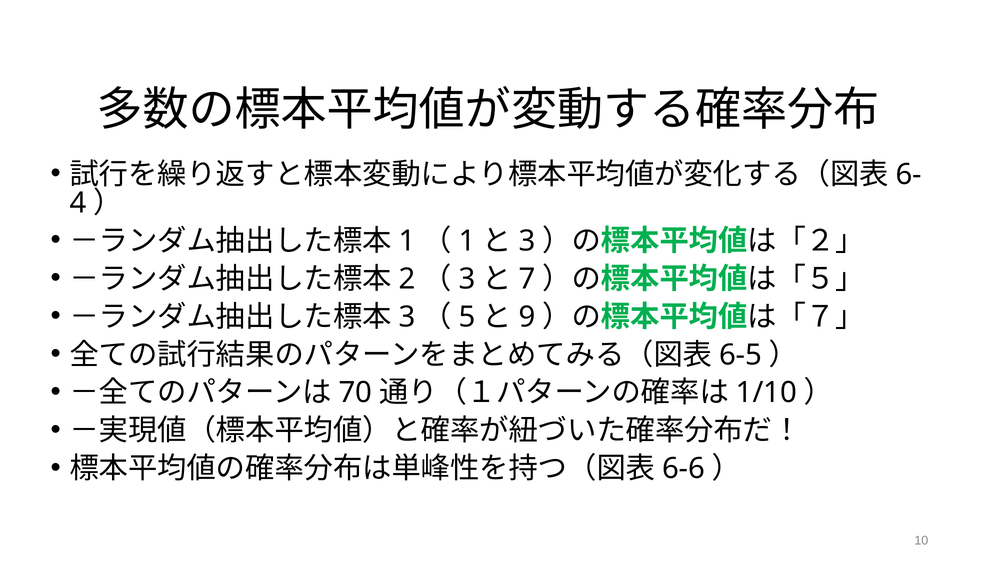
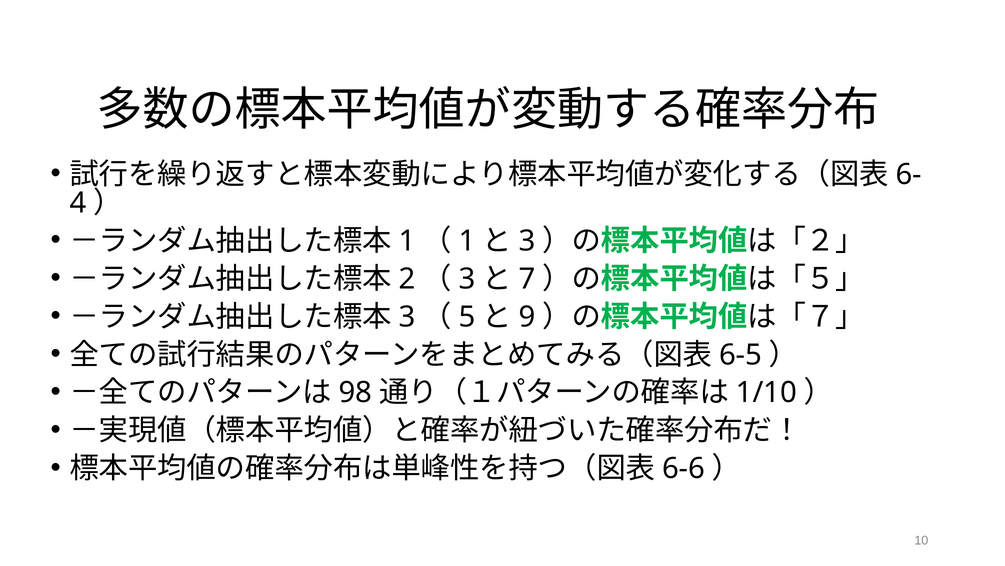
70: 70 -> 98
